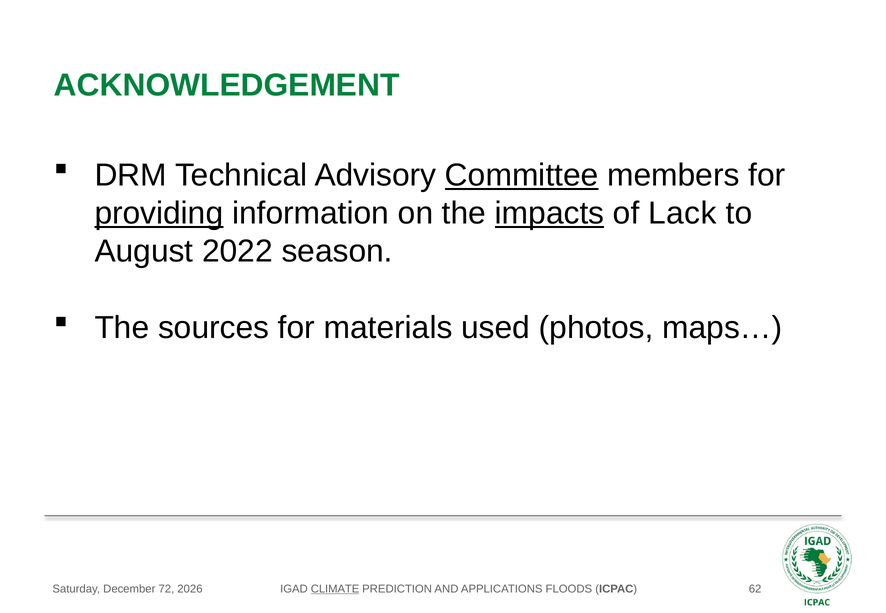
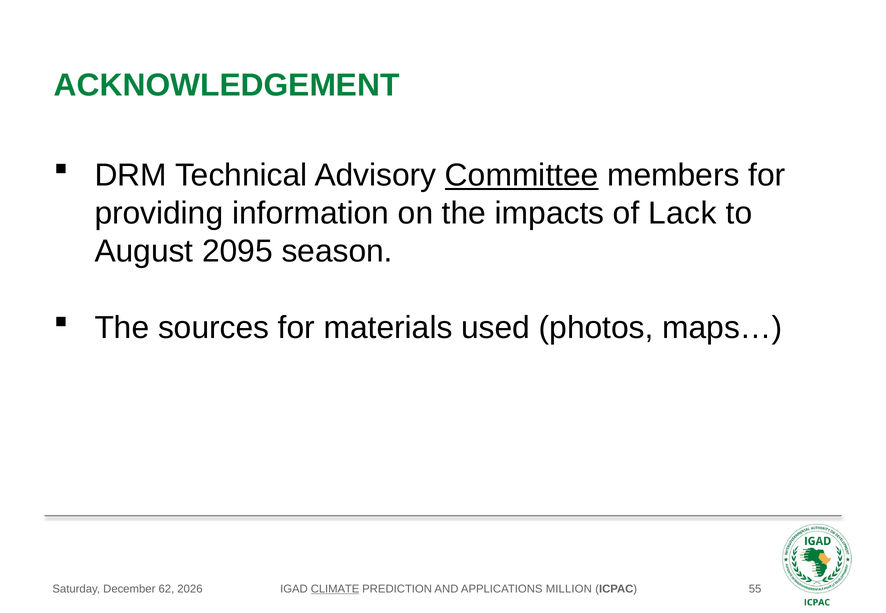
providing underline: present -> none
impacts underline: present -> none
2022: 2022 -> 2095
72: 72 -> 62
FLOODS: FLOODS -> MILLION
62: 62 -> 55
